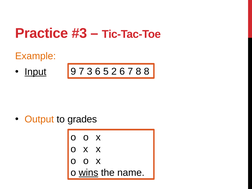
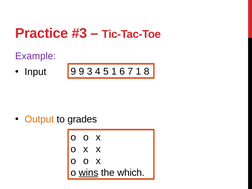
Example colour: orange -> purple
Input underline: present -> none
9 7: 7 -> 9
3 6: 6 -> 4
5 2: 2 -> 1
7 8: 8 -> 1
name: name -> which
